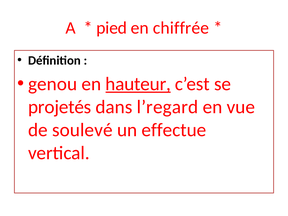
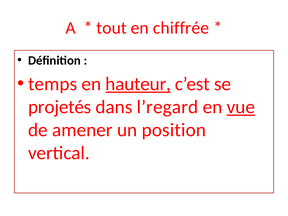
pied: pied -> tout
genou: genou -> temps
vue underline: none -> present
soulevé: soulevé -> amener
effectue: effectue -> position
